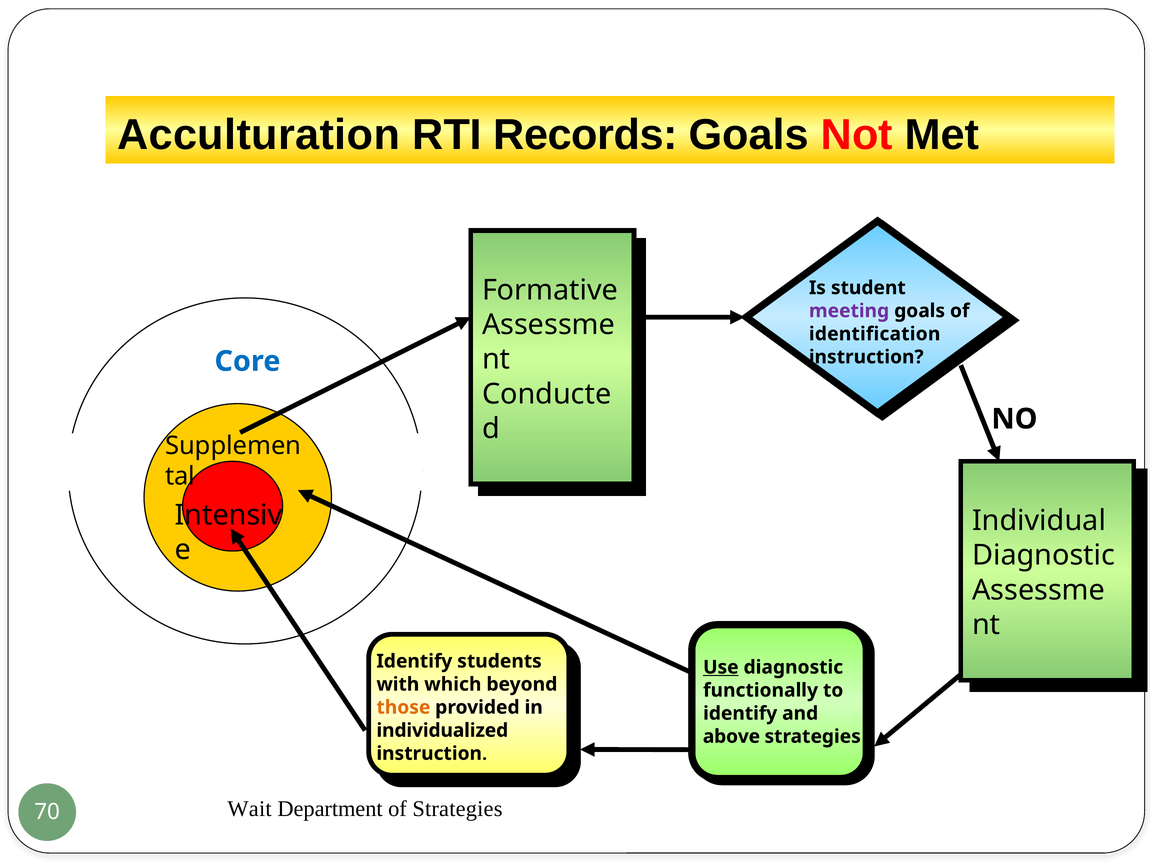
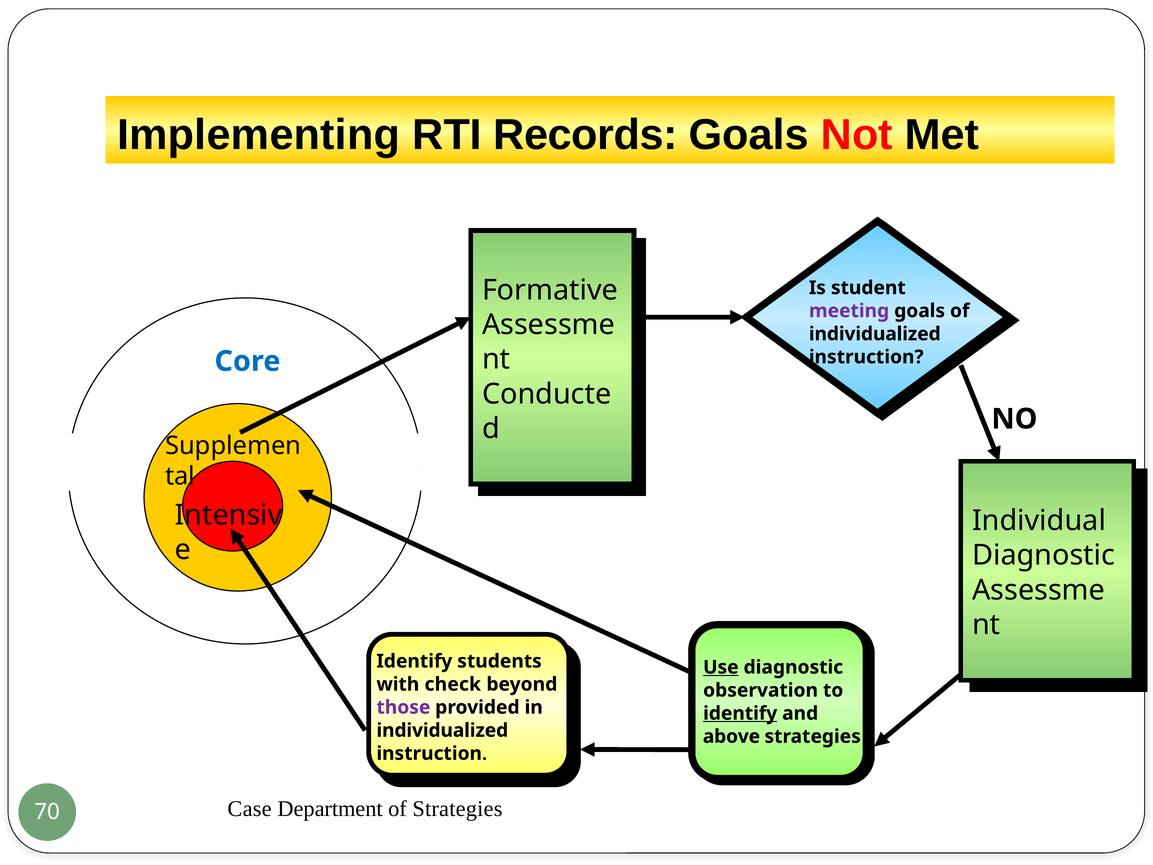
Acculturation: Acculturation -> Implementing
identification at (875, 334): identification -> individualized
which: which -> check
functionally: functionally -> observation
those colour: orange -> purple
identify at (740, 713) underline: none -> present
Wait: Wait -> Case
